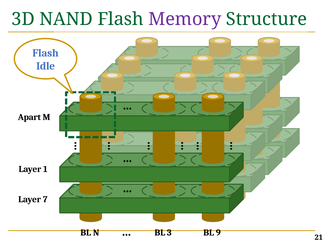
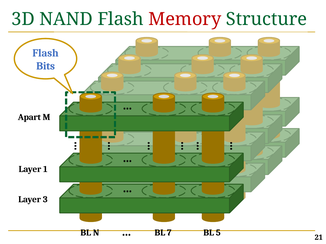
Memory colour: purple -> red
Idle: Idle -> Bits
7: 7 -> 3
3: 3 -> 7
9: 9 -> 5
